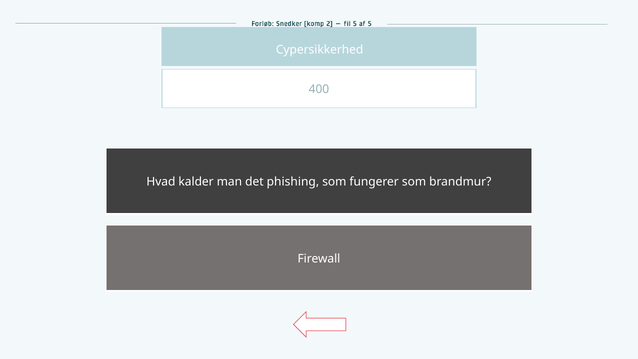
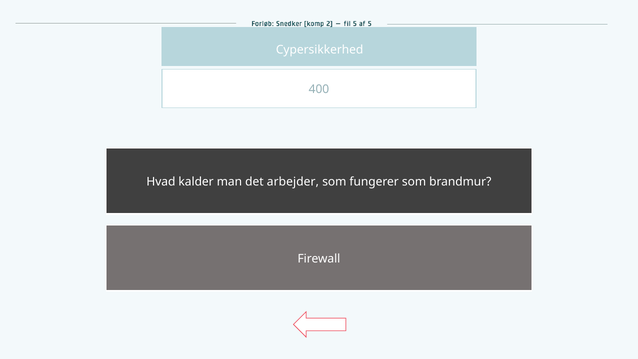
phishing: phishing -> arbejder
